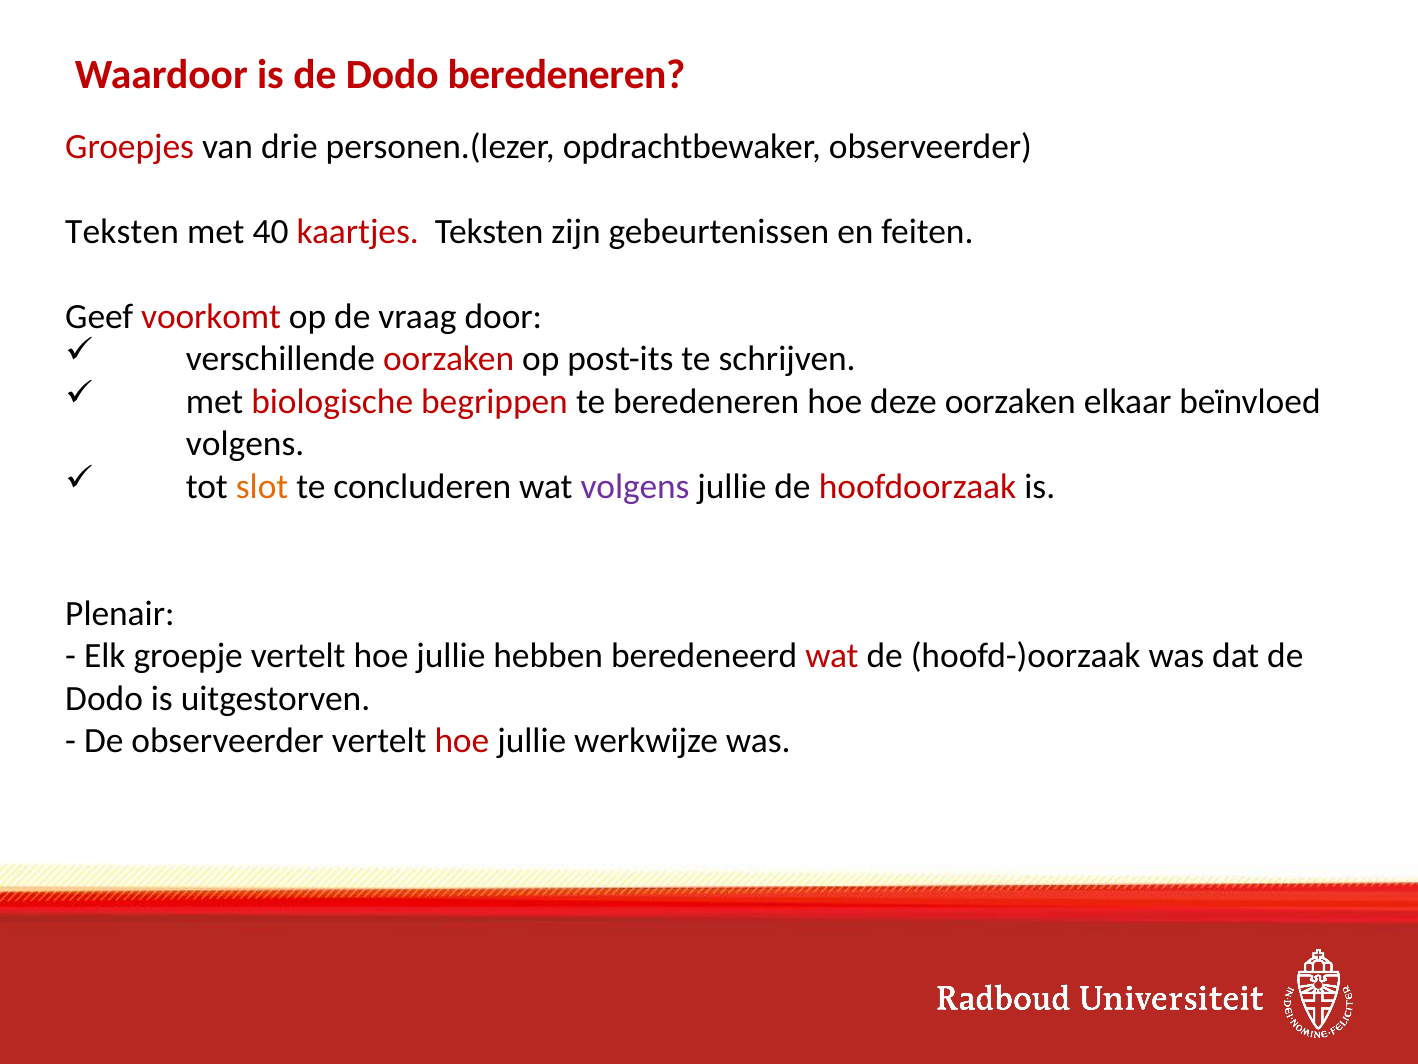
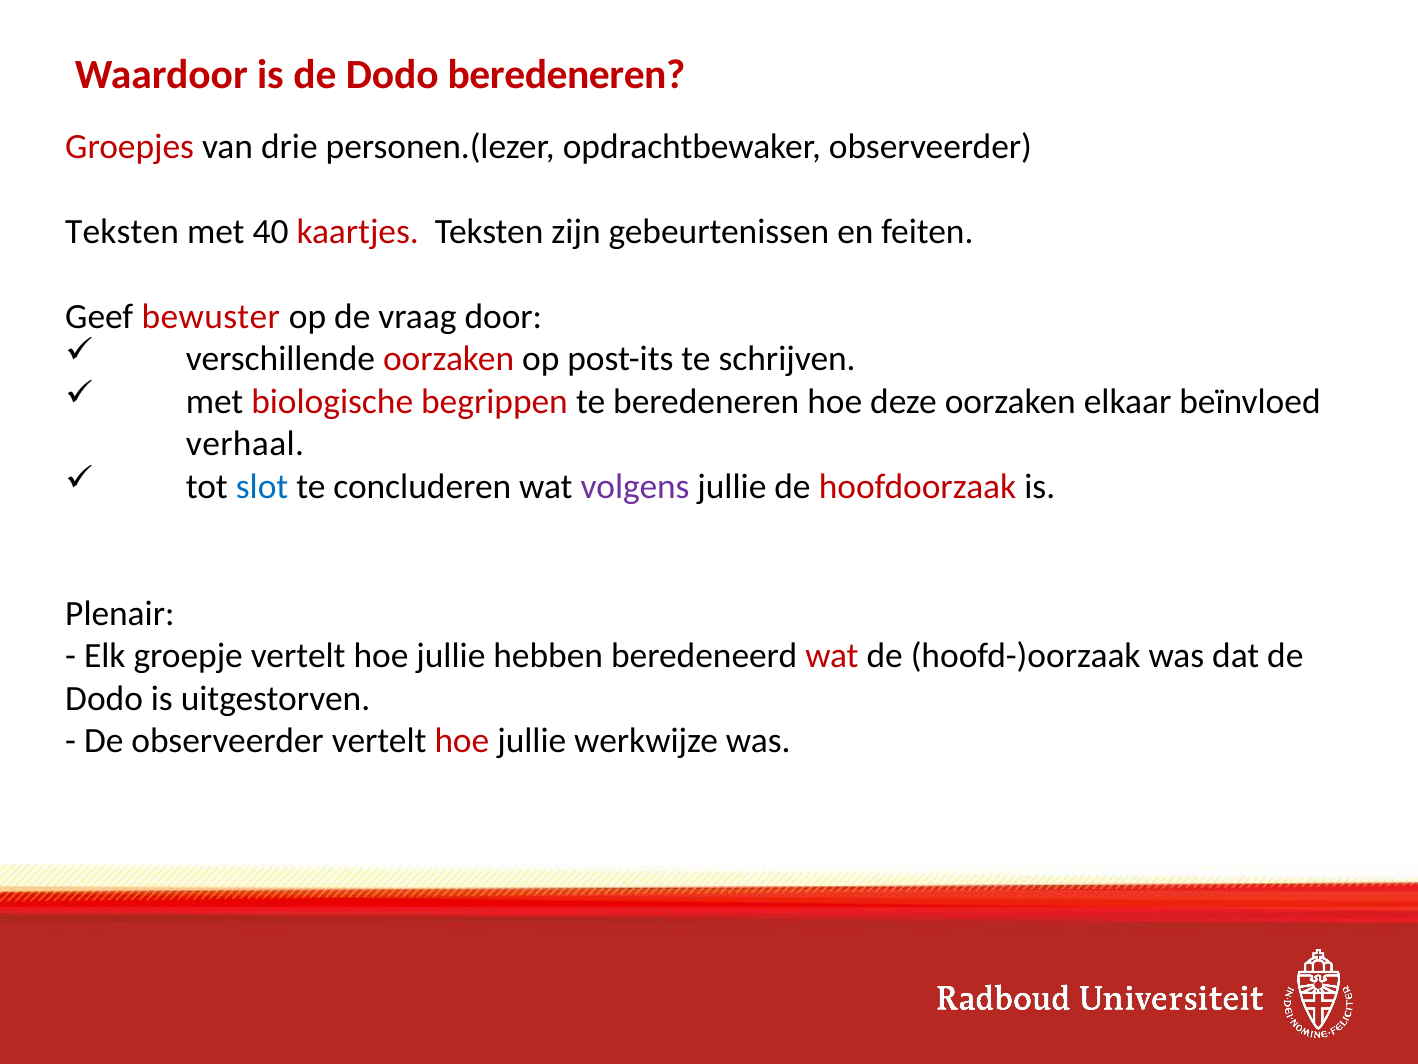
voorkomt: voorkomt -> bewuster
volgens at (245, 444): volgens -> verhaal
slot colour: orange -> blue
